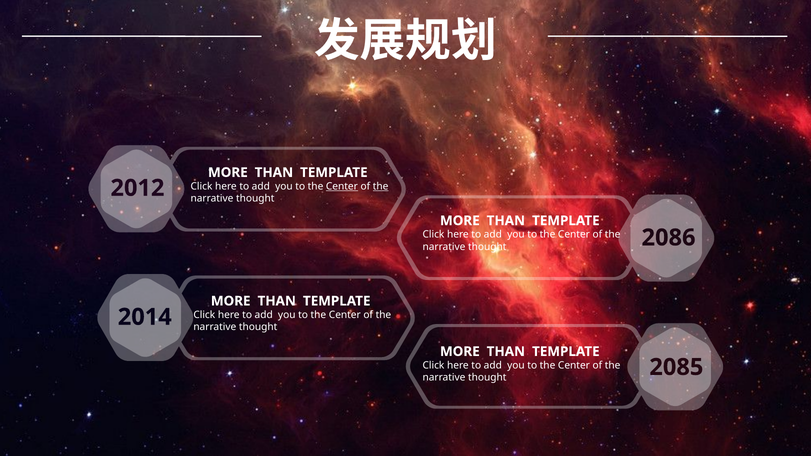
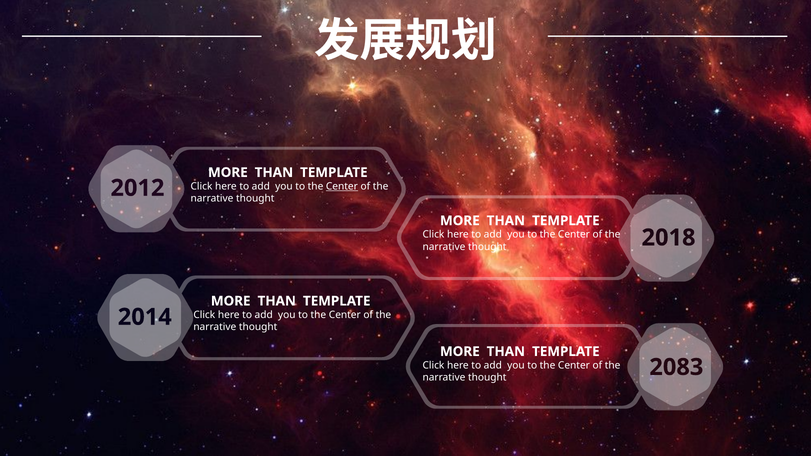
the at (381, 186) underline: present -> none
2086: 2086 -> 2018
2085: 2085 -> 2083
